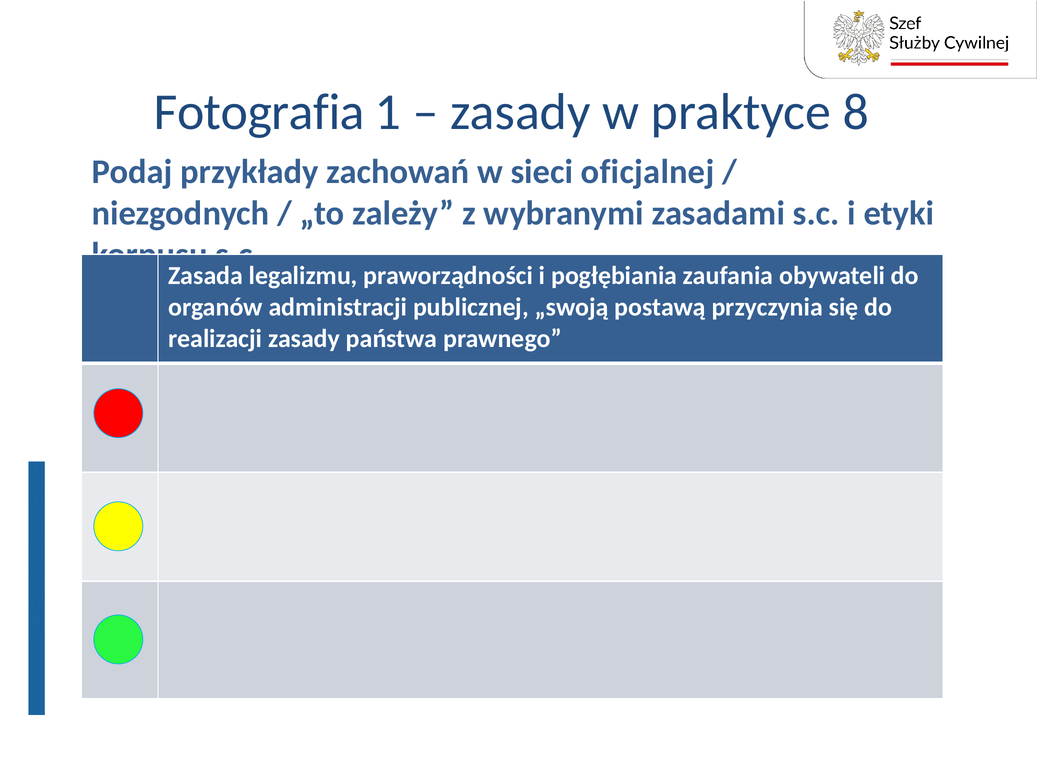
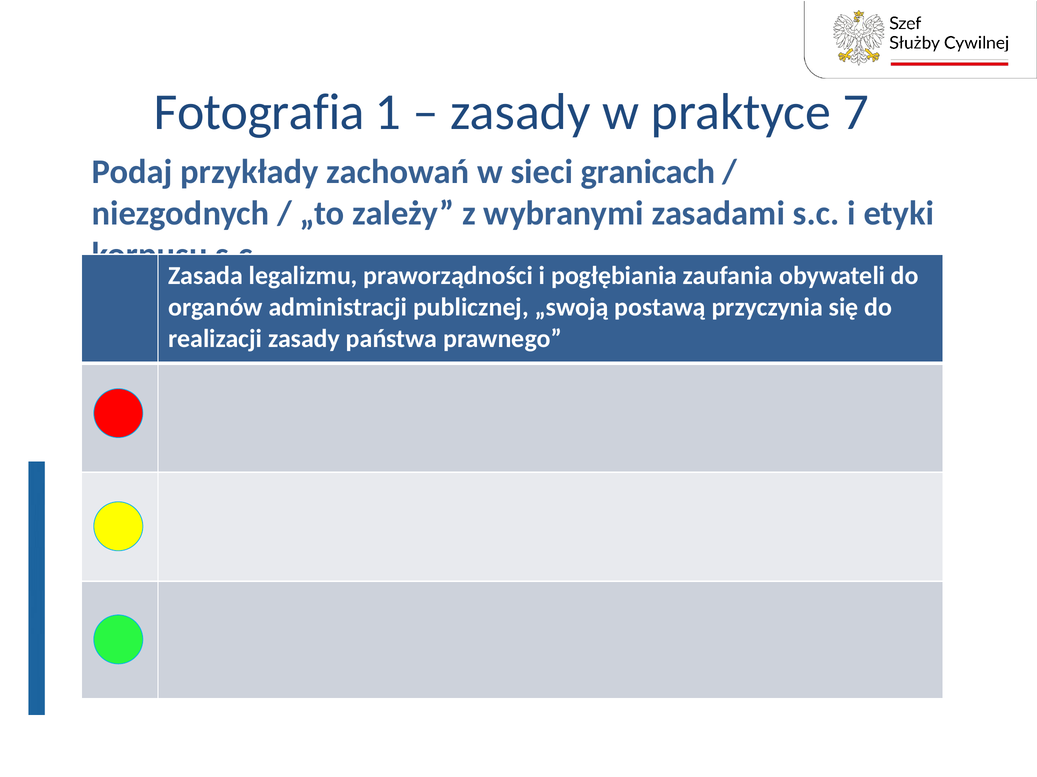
8: 8 -> 7
oficjalnej: oficjalnej -> granicach
